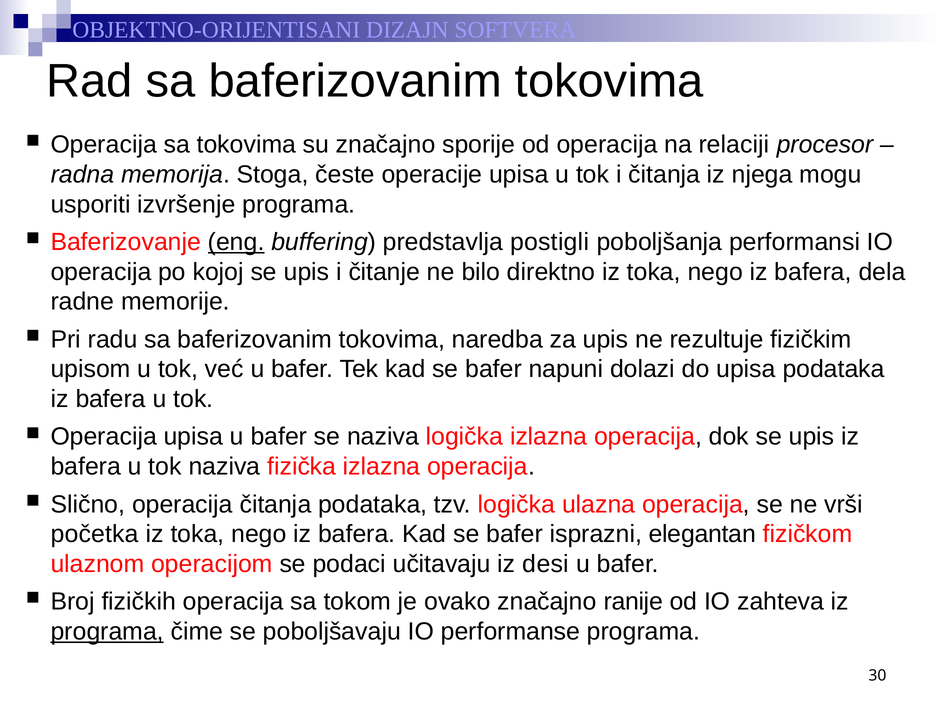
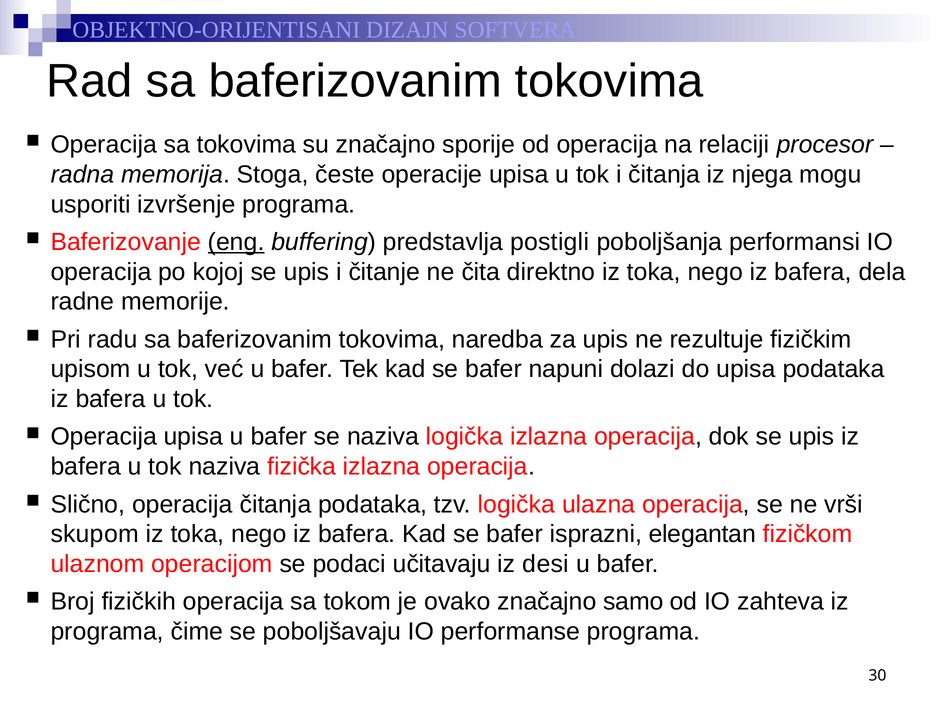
bilo: bilo -> čita
početka: početka -> skupom
ranije: ranije -> samo
programa at (107, 632) underline: present -> none
